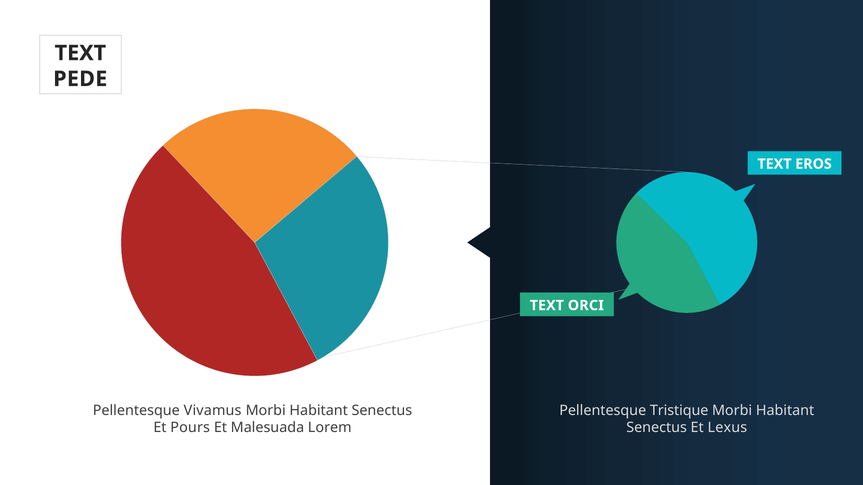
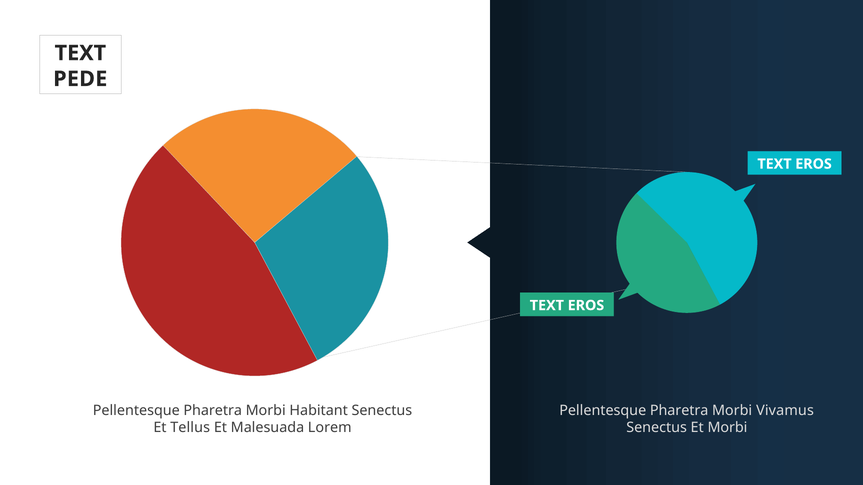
ORCI at (586, 306): ORCI -> EROS
Vivamus at (213, 411): Vivamus -> Pharetra
Tristique at (679, 411): Tristique -> Pharetra
Habitant at (785, 411): Habitant -> Vivamus
Pours: Pours -> Tellus
Et Lexus: Lexus -> Morbi
